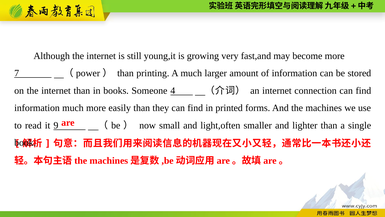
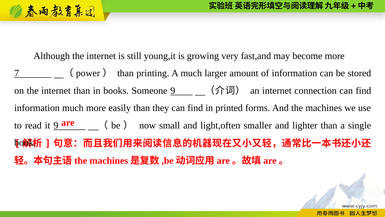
Someone 4: 4 -> 9
